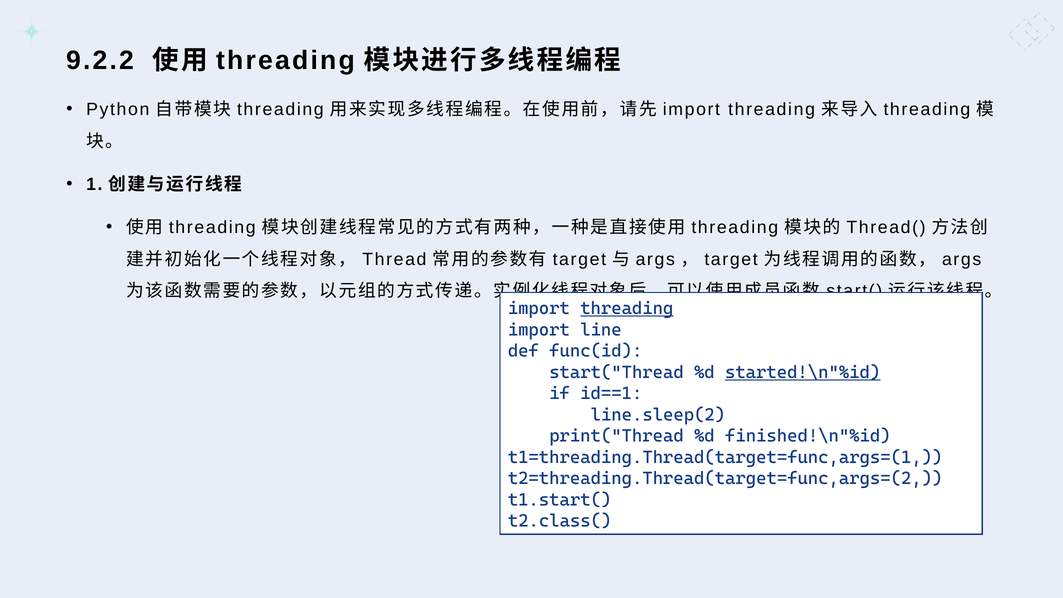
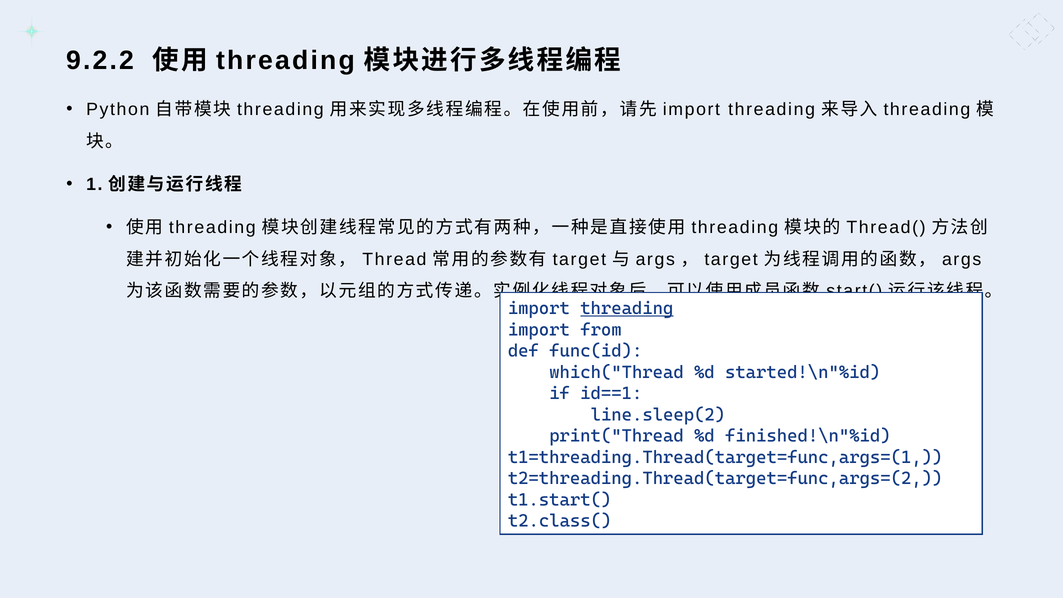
line: line -> from
start("Thread: start("Thread -> which("Thread
started!\n"%id underline: present -> none
